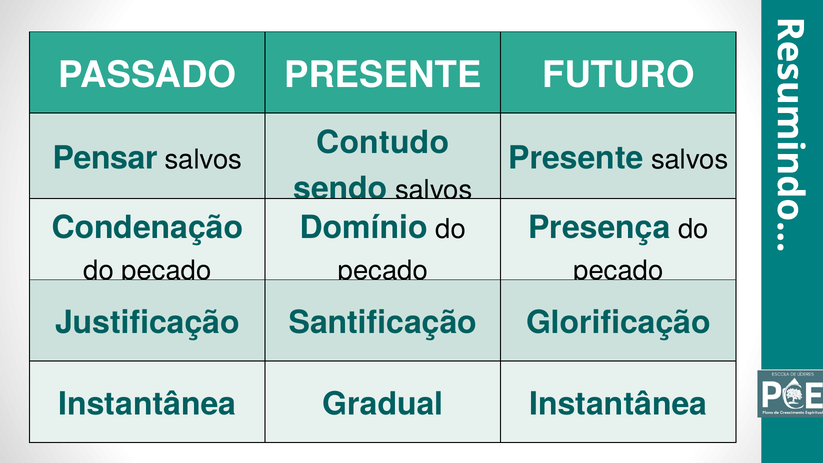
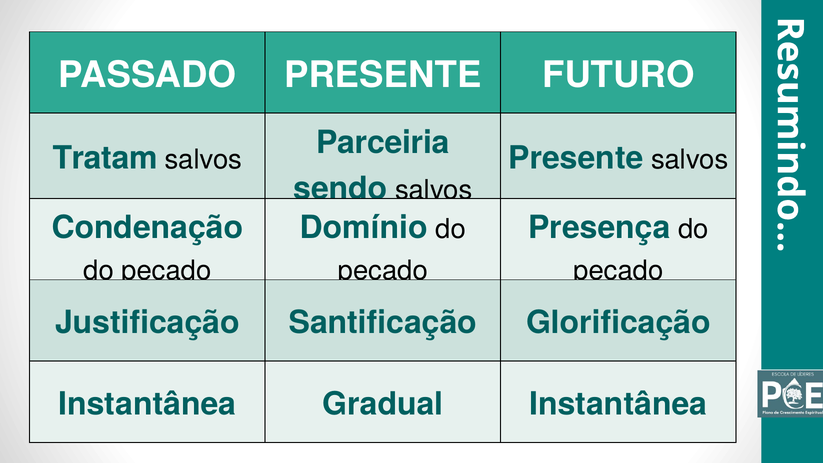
Pensar: Pensar -> Tratam
Contudo: Contudo -> Parceiria
